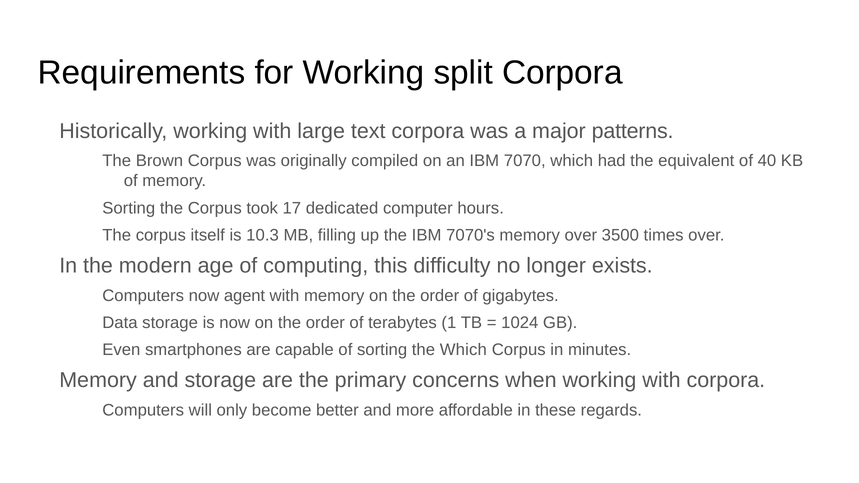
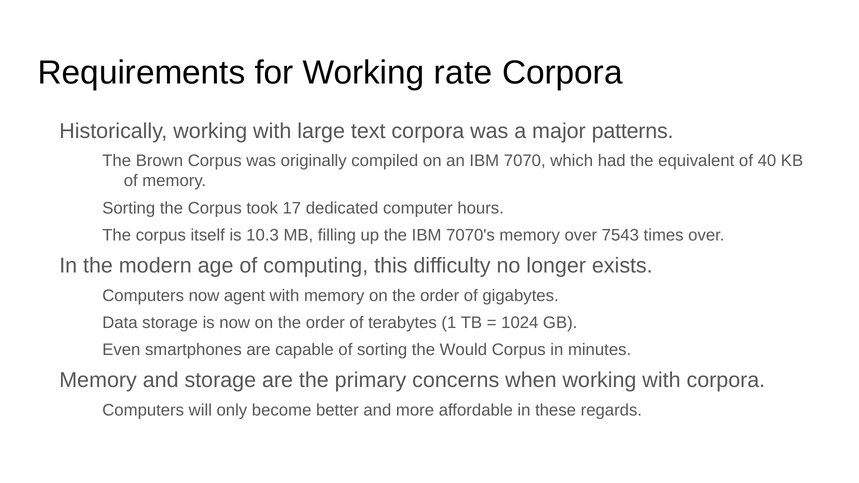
split: split -> rate
3500: 3500 -> 7543
the Which: Which -> Would
